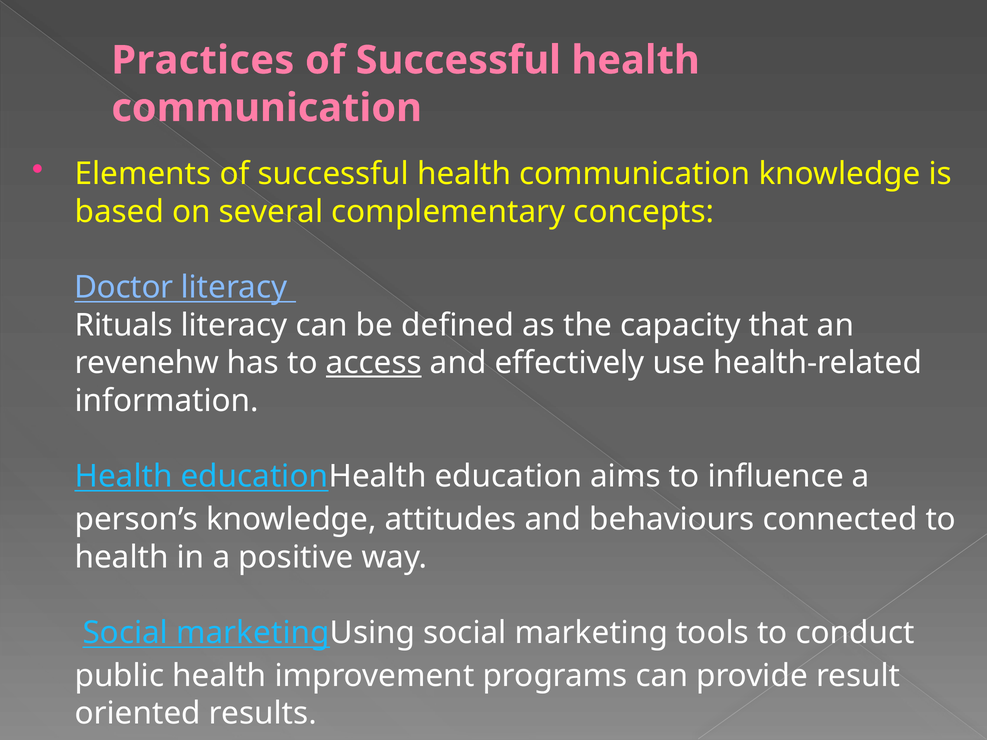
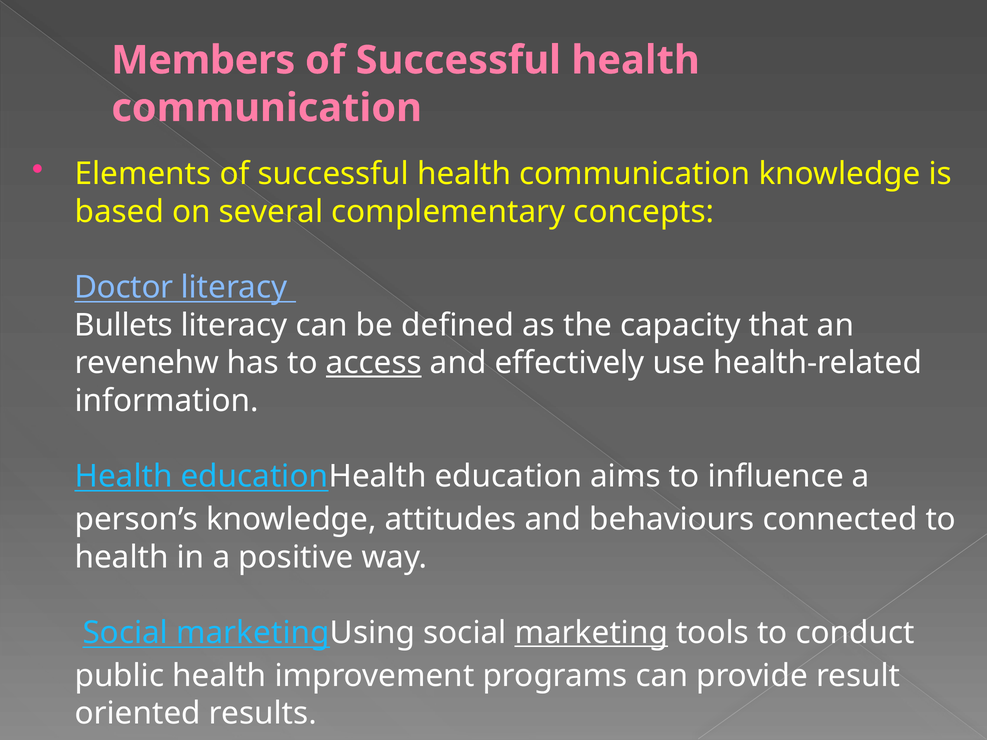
Practices: Practices -> Members
Rituals: Rituals -> Bullets
marketing underline: none -> present
